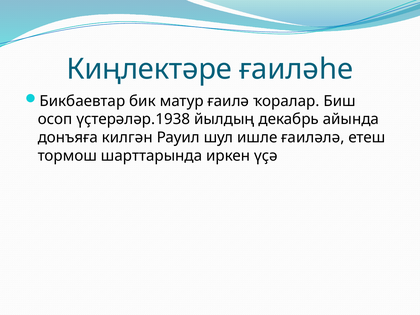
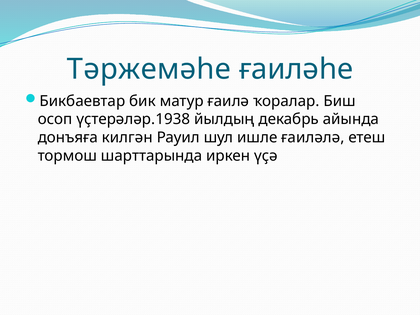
Киңлектәре: Киңлектәре -> Тәржемәһе
